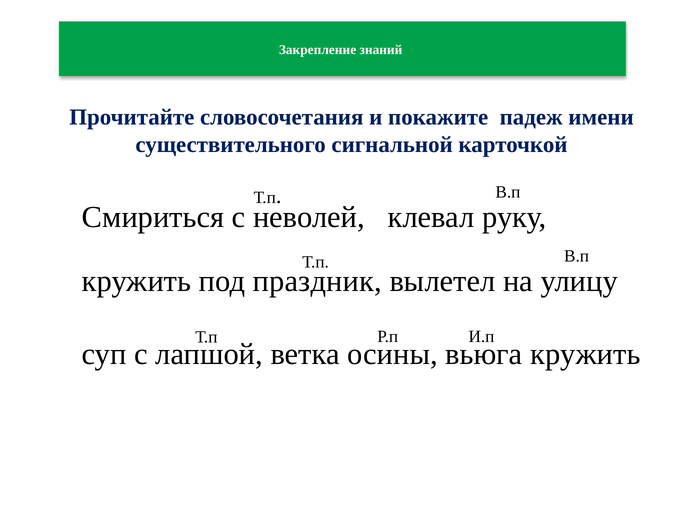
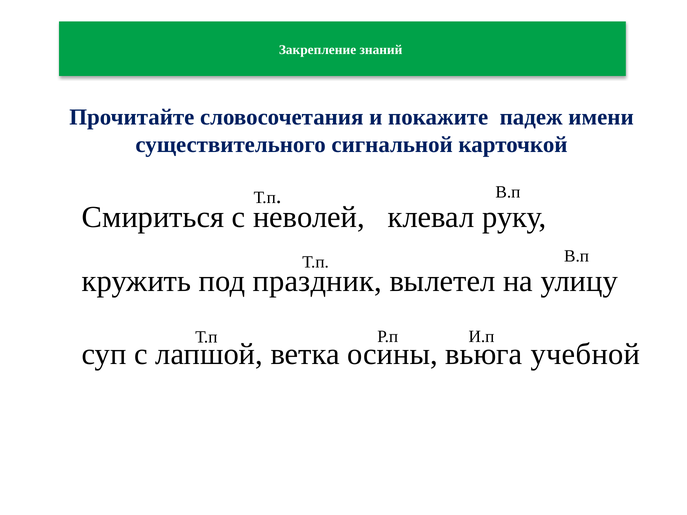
вьюга кружить: кружить -> учебной
